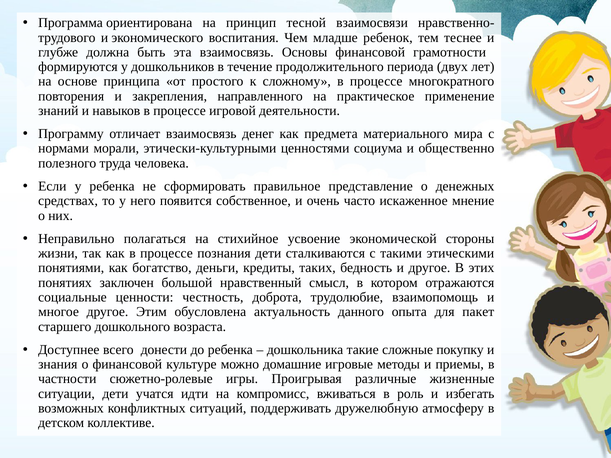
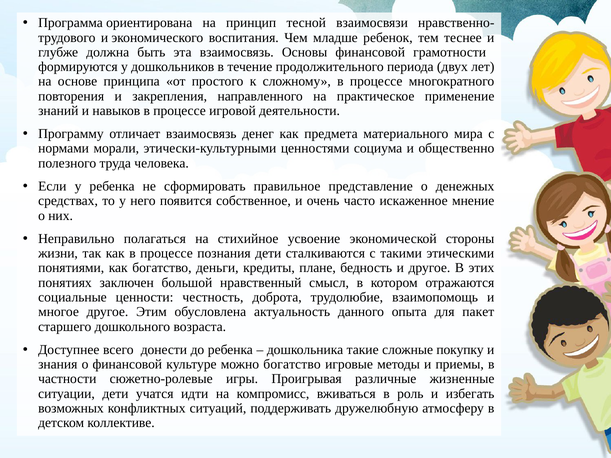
таких: таких -> плане
можно домашние: домашние -> богатство
